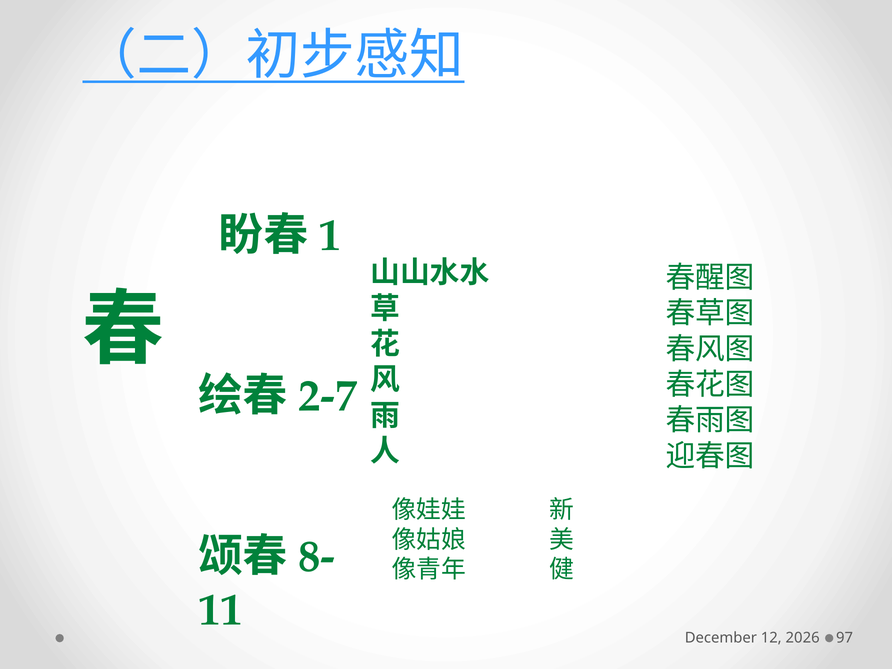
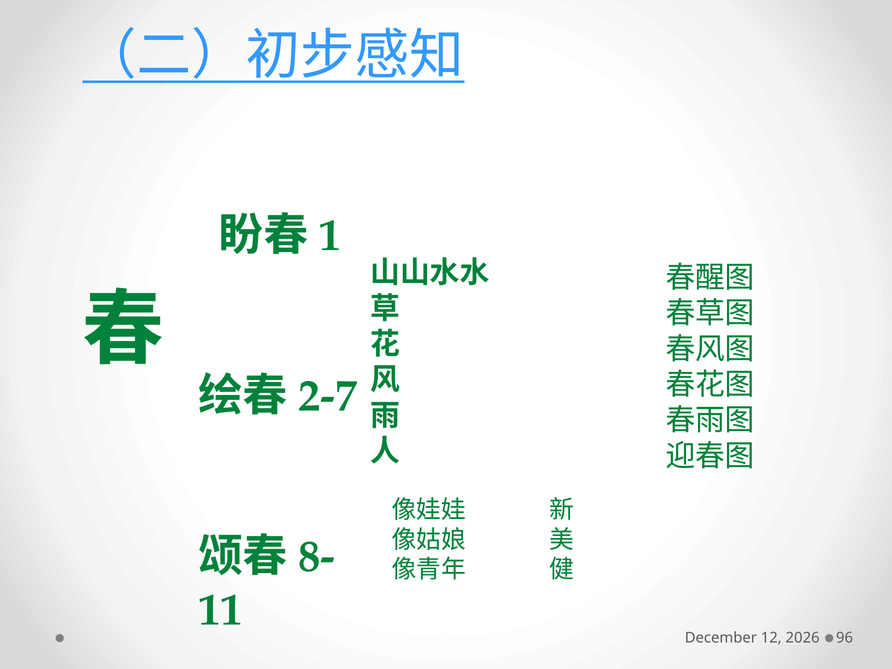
97: 97 -> 96
